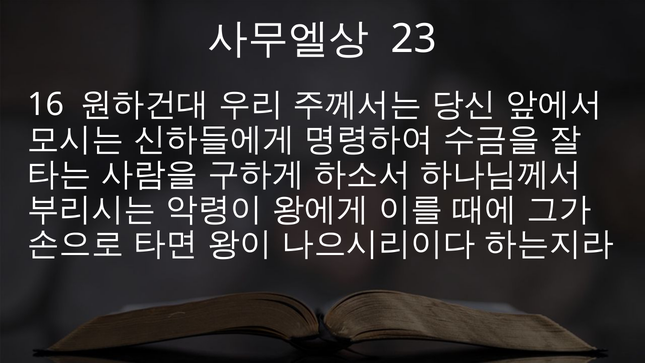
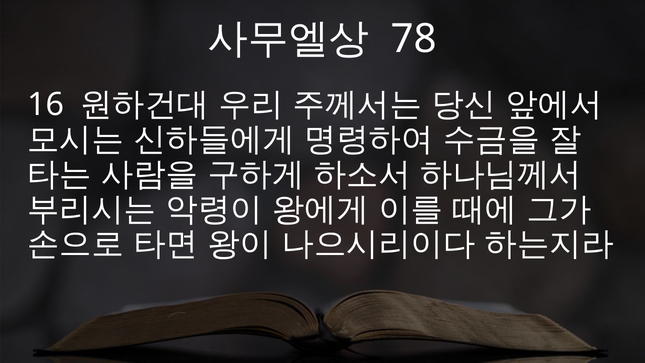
23: 23 -> 78
